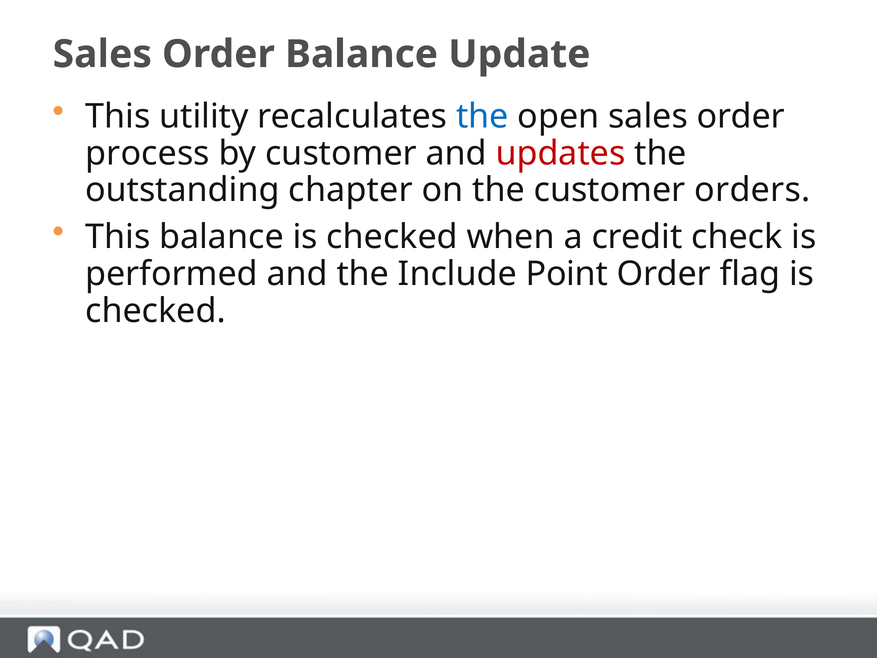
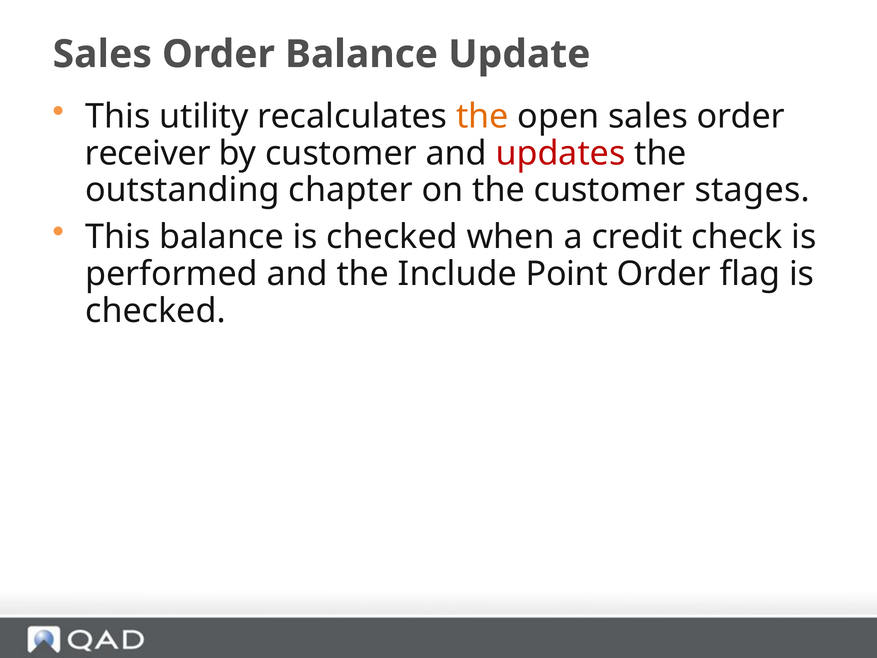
the at (482, 116) colour: blue -> orange
process: process -> receiver
orders: orders -> stages
